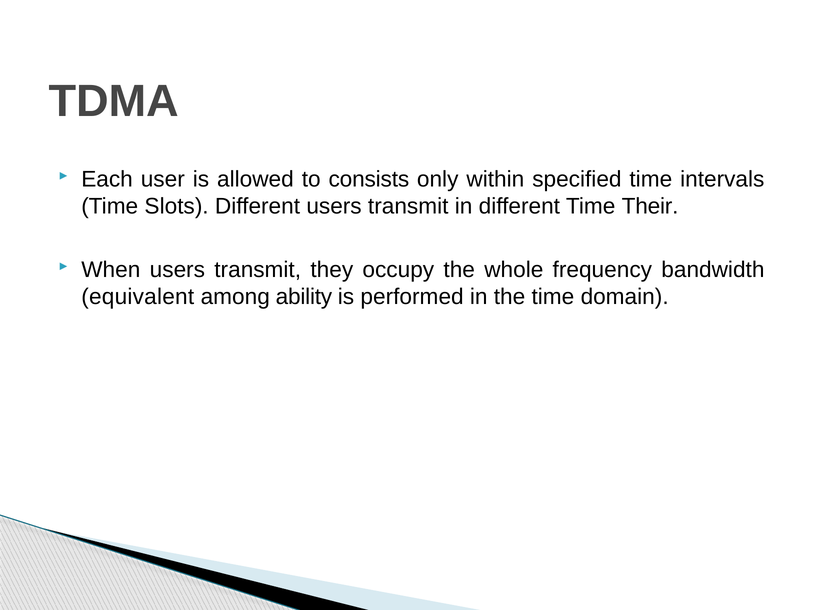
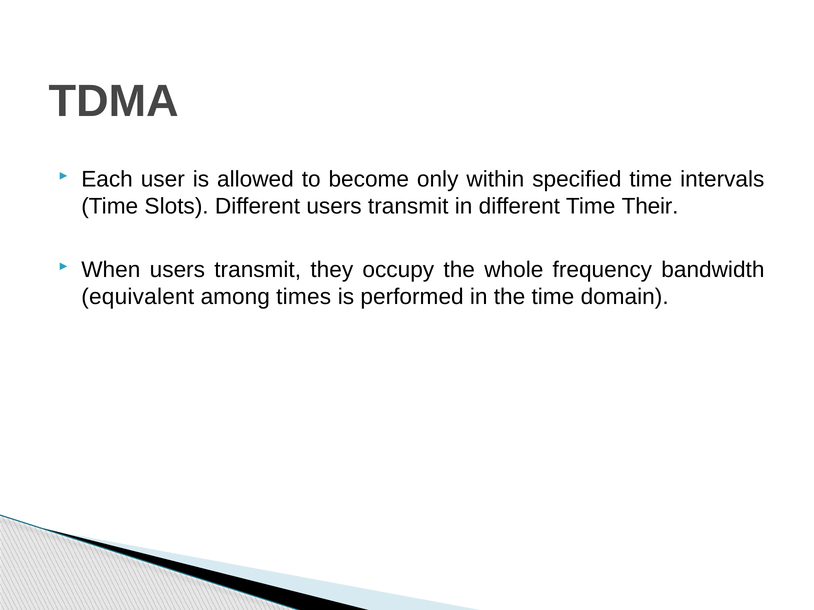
consists: consists -> become
ability: ability -> times
